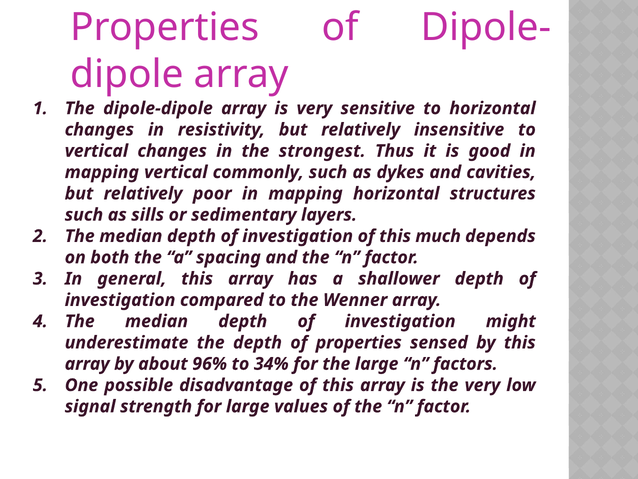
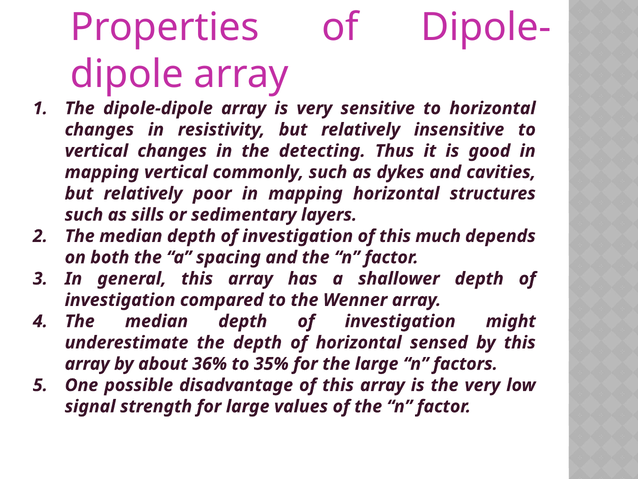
strongest: strongest -> detecting
of properties: properties -> horizontal
96%: 96% -> 36%
34%: 34% -> 35%
